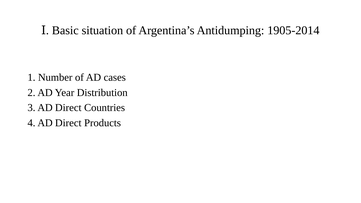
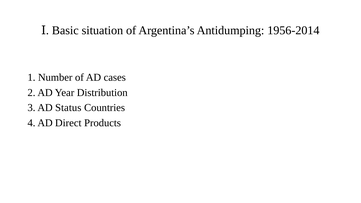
1905-2014: 1905-2014 -> 1956-2014
3 AD Direct: Direct -> Status
